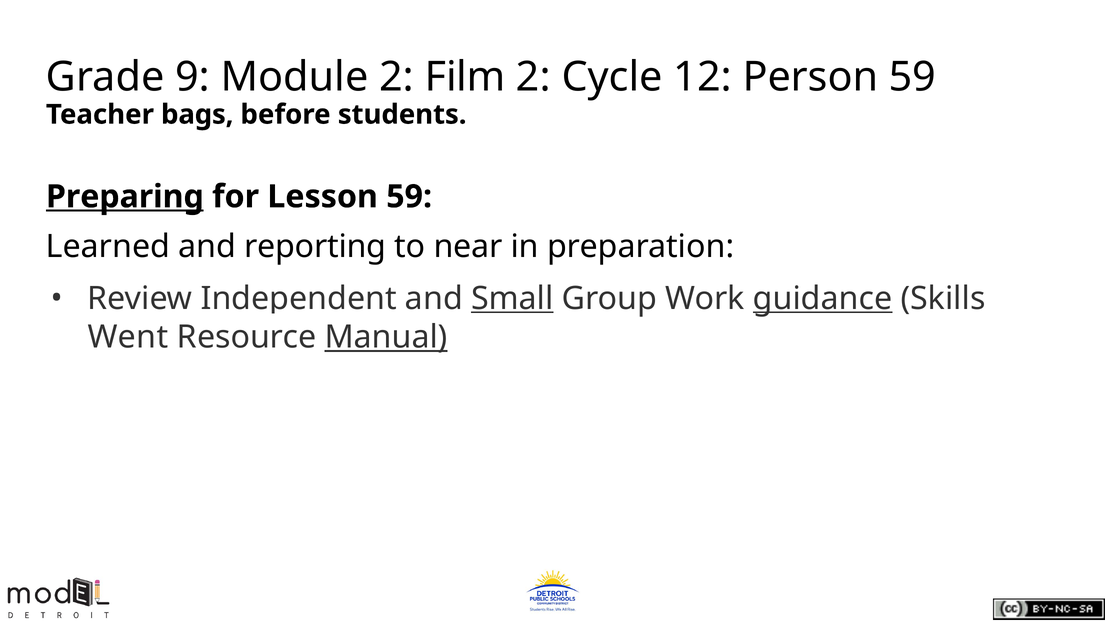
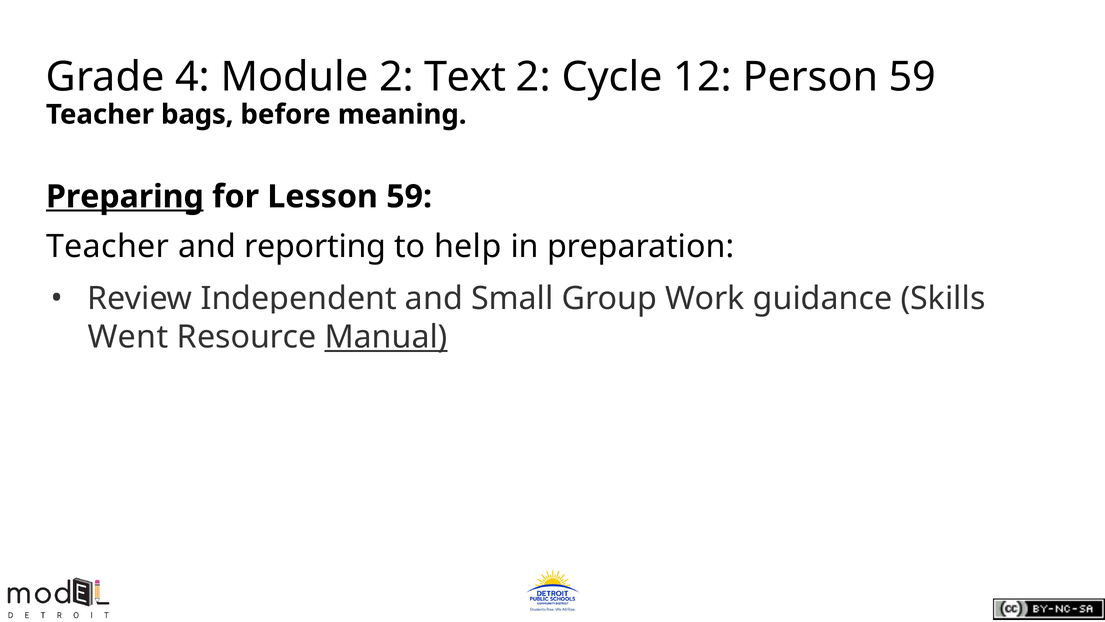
9: 9 -> 4
Film: Film -> Text
students: students -> meaning
Learned at (108, 246): Learned -> Teacher
near: near -> help
Small underline: present -> none
guidance underline: present -> none
